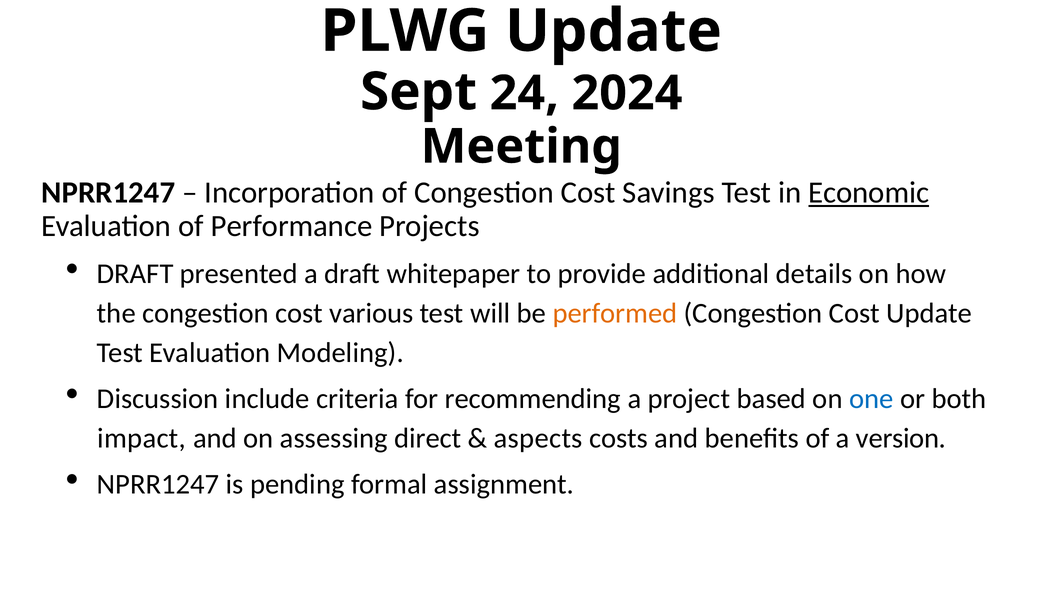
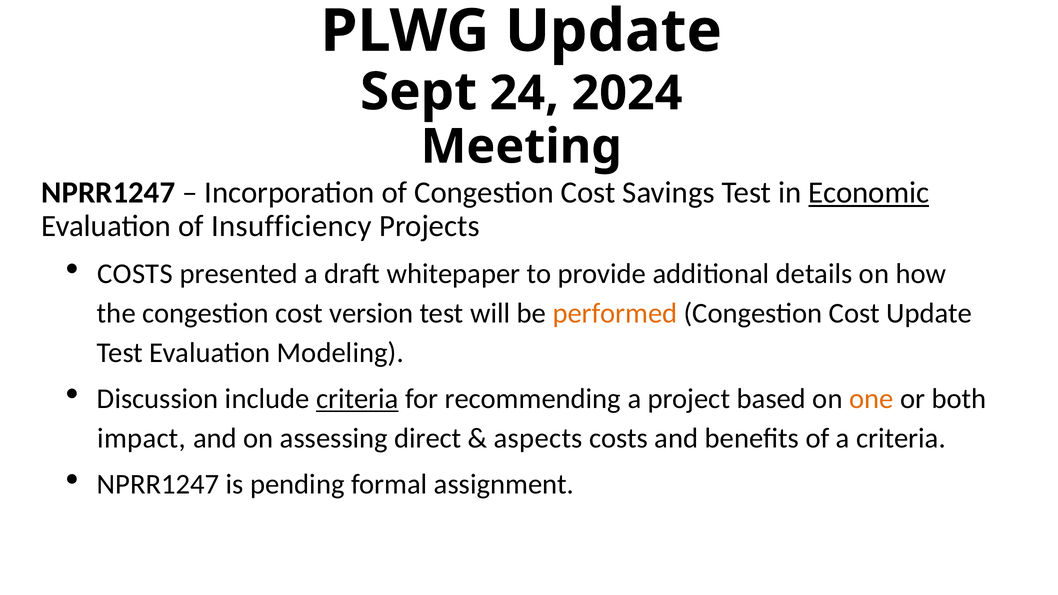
Performance: Performance -> Insufficiency
DRAFT at (135, 274): DRAFT -> COSTS
various: various -> version
criteria at (357, 399) underline: none -> present
one colour: blue -> orange
a version: version -> criteria
